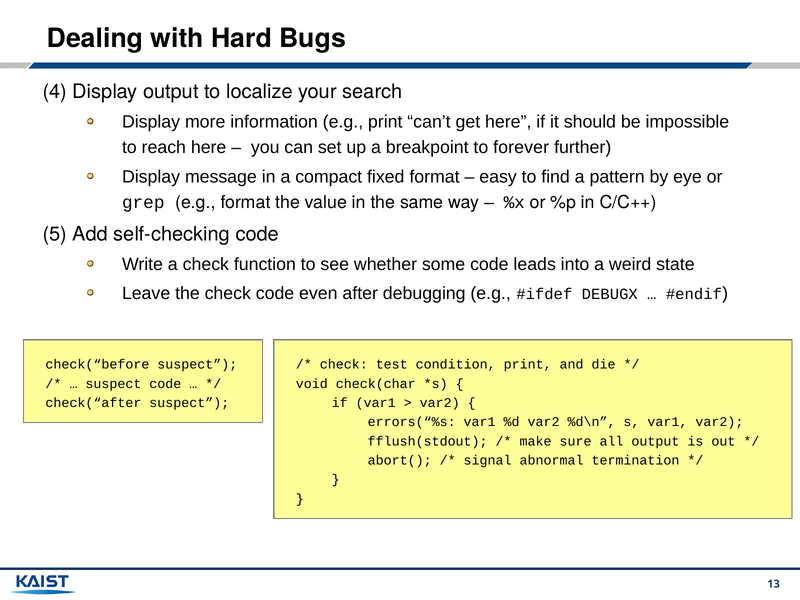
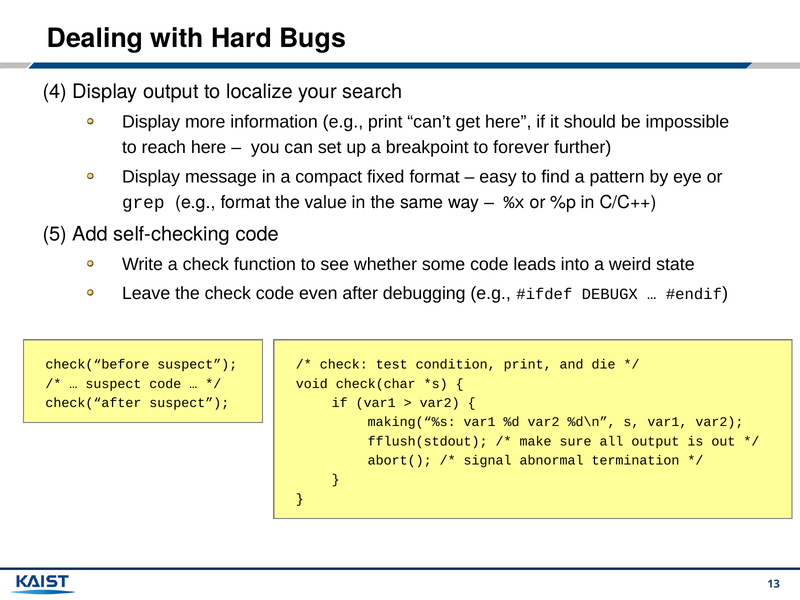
errors(“%s: errors(“%s -> making(“%s
